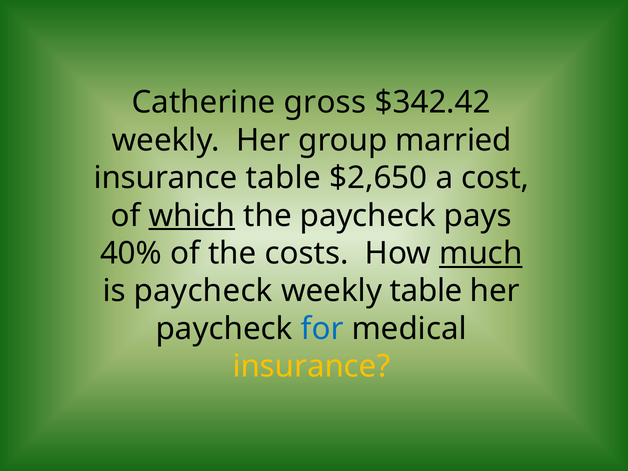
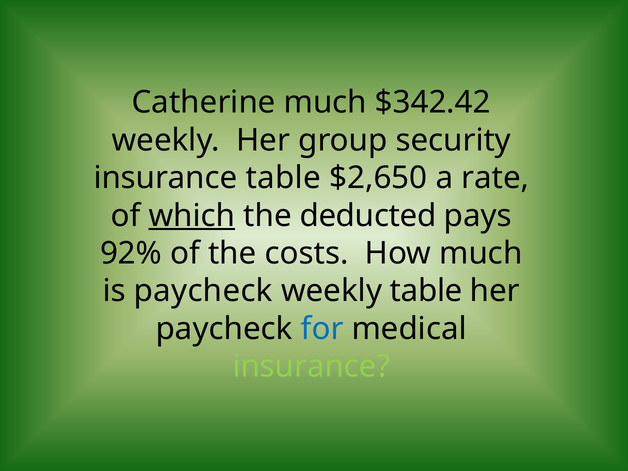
Catherine gross: gross -> much
married: married -> security
cost: cost -> rate
the paycheck: paycheck -> deducted
40%: 40% -> 92%
much at (481, 253) underline: present -> none
insurance at (311, 366) colour: yellow -> light green
